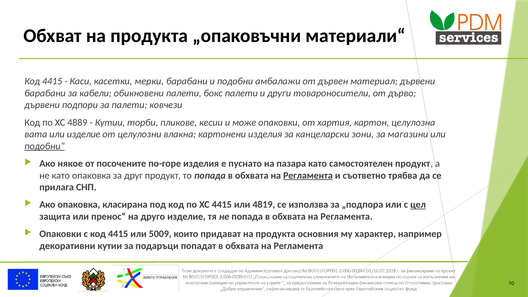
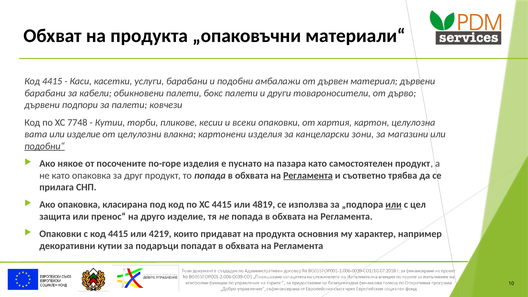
мерки: мерки -> услуги
4889: 4889 -> 7748
може: може -> всеки
или at (394, 205) underline: none -> present
цел underline: present -> none
5009: 5009 -> 4219
